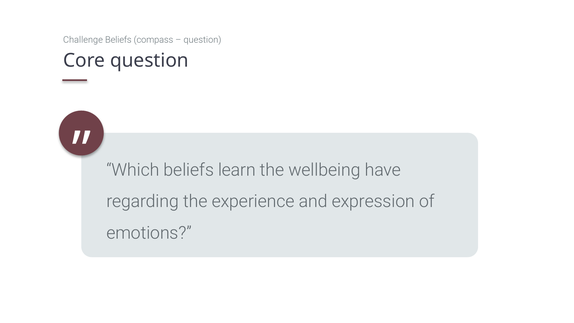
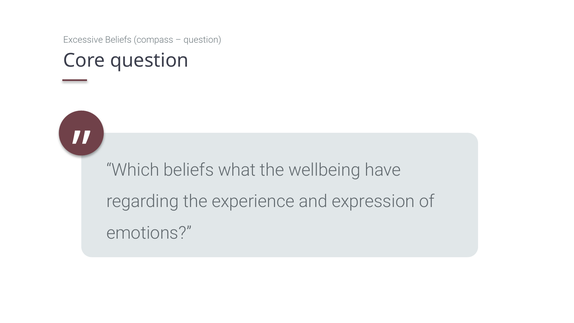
Challenge: Challenge -> Excessive
learn: learn -> what
